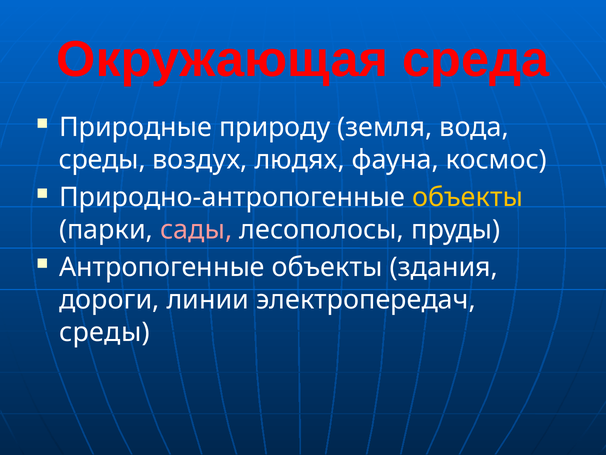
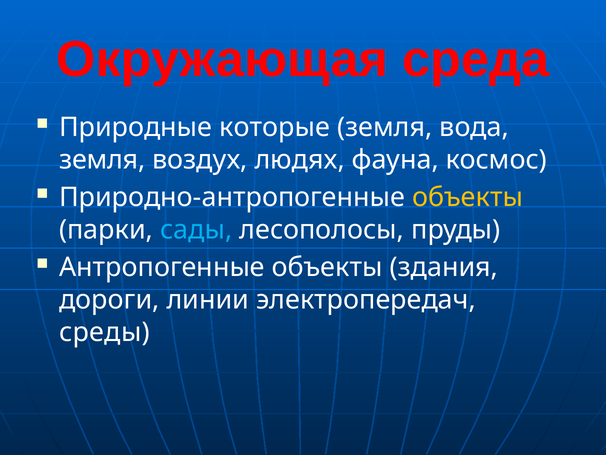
природу: природу -> которые
среды at (102, 159): среды -> земля
сады colour: pink -> light blue
